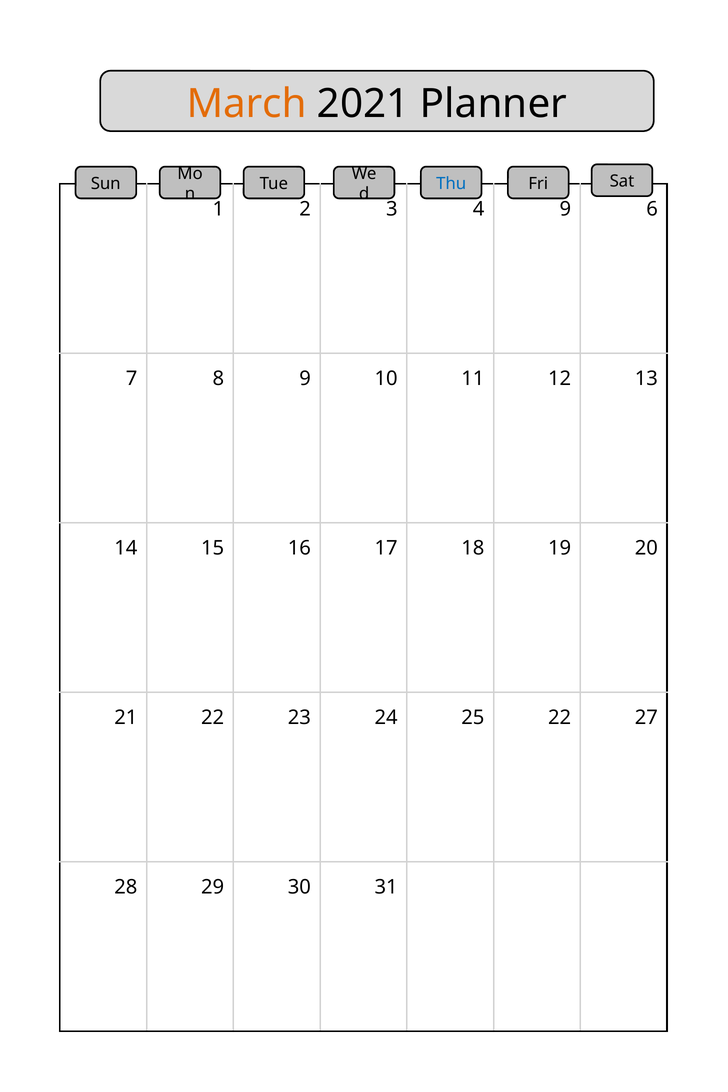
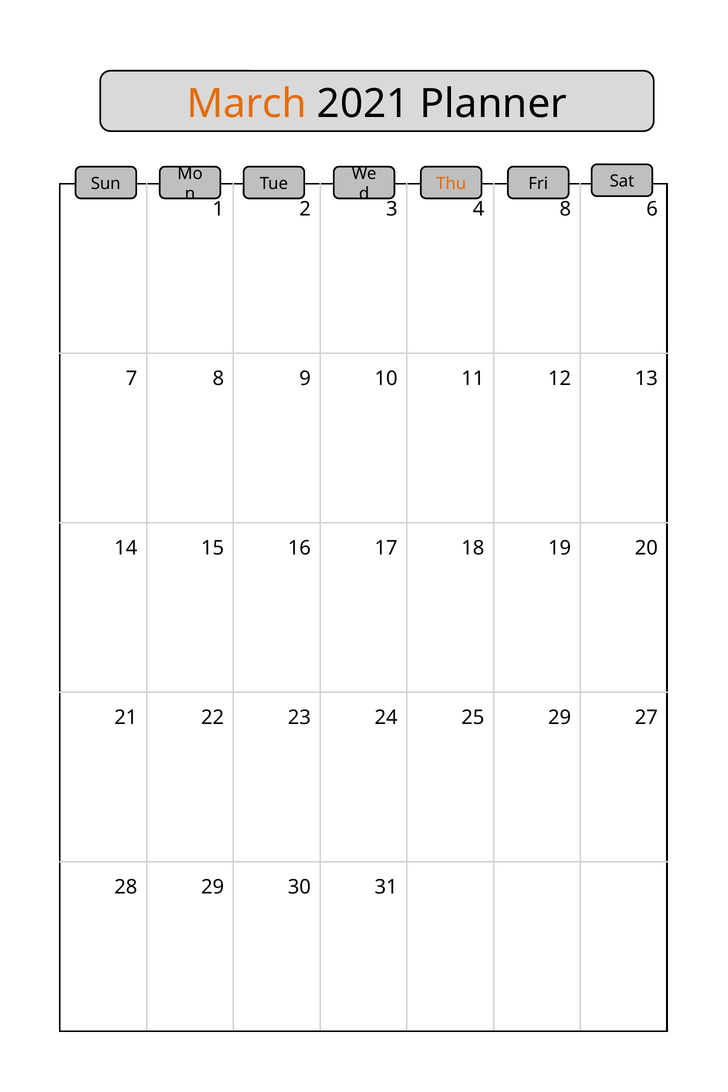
Thu colour: blue -> orange
4 9: 9 -> 8
25 22: 22 -> 29
